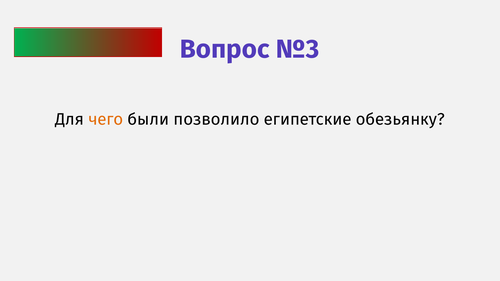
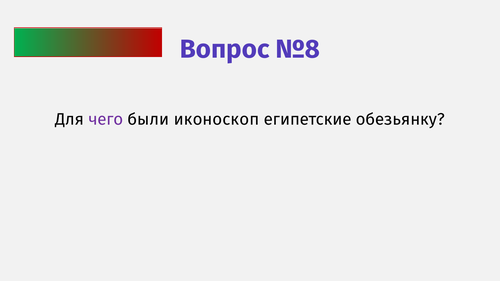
№3: №3 -> №8
чего colour: orange -> purple
позволило: позволило -> иконоскоп
